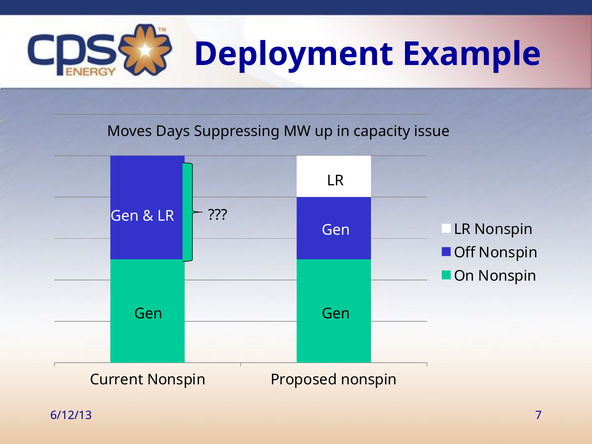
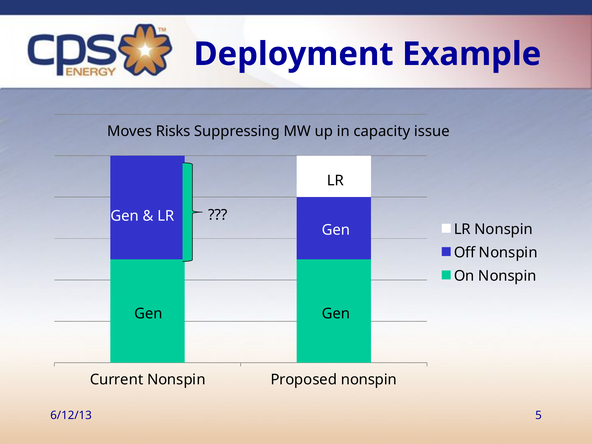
Days: Days -> Risks
7: 7 -> 5
